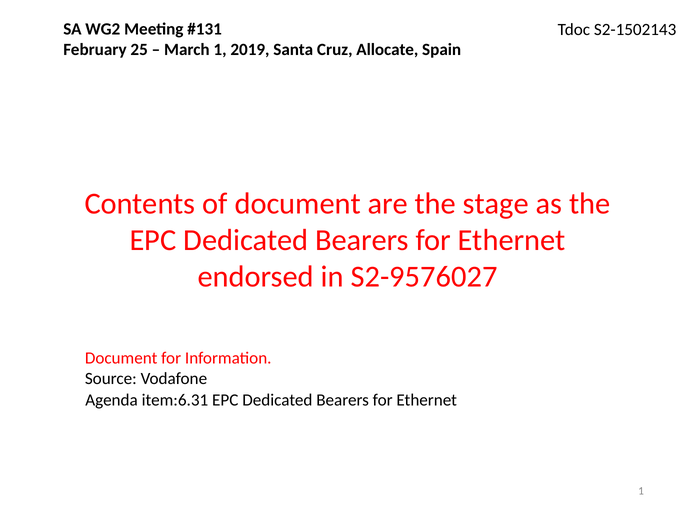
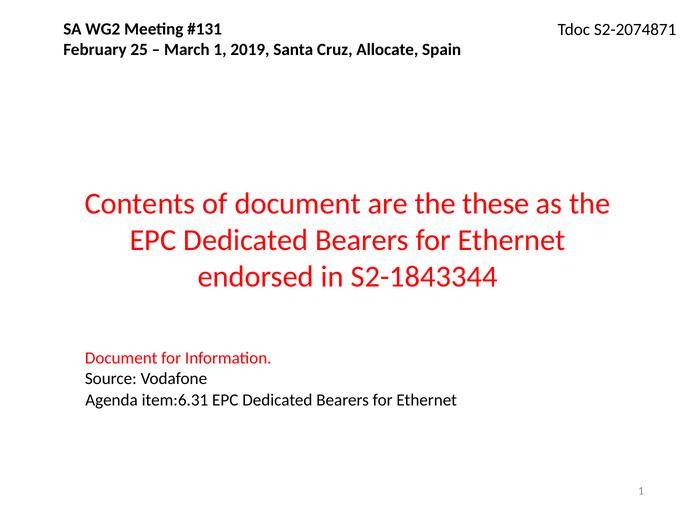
S2-1502143: S2-1502143 -> S2-2074871
stage: stage -> these
S2-9576027: S2-9576027 -> S2-1843344
